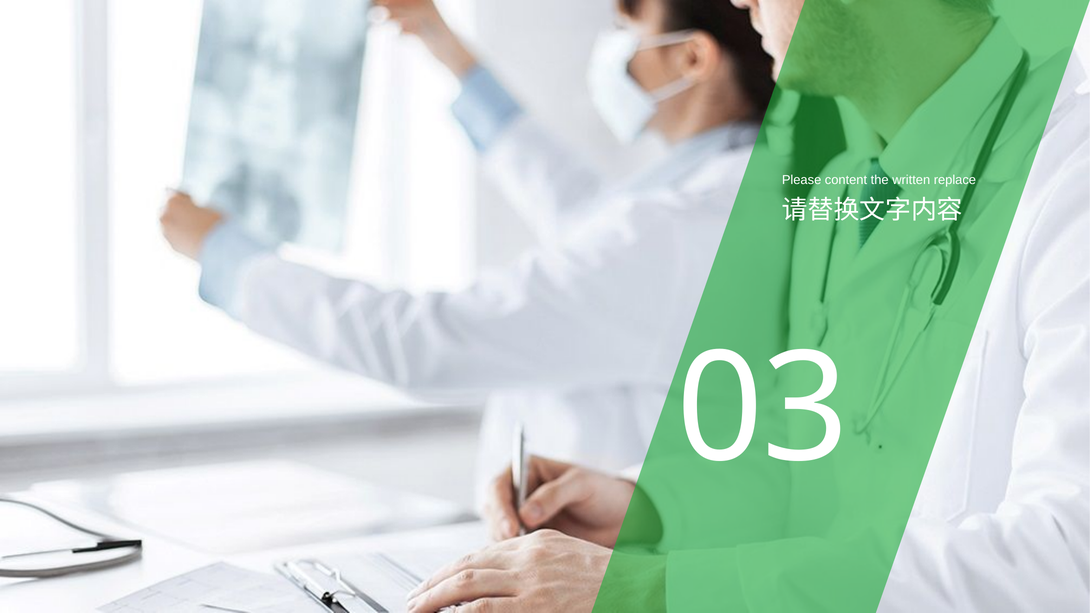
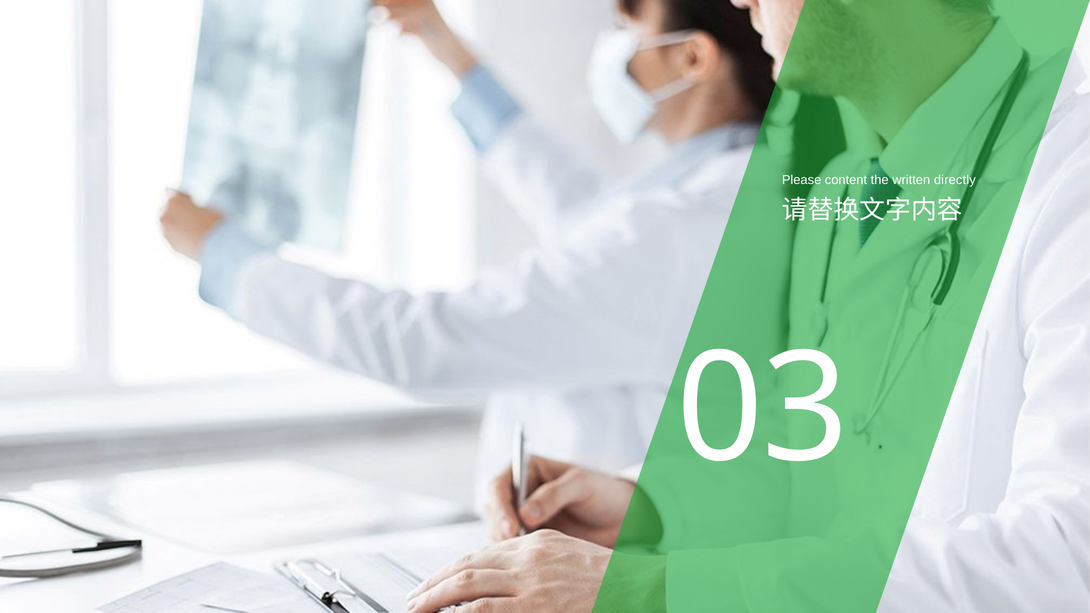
replace: replace -> directly
